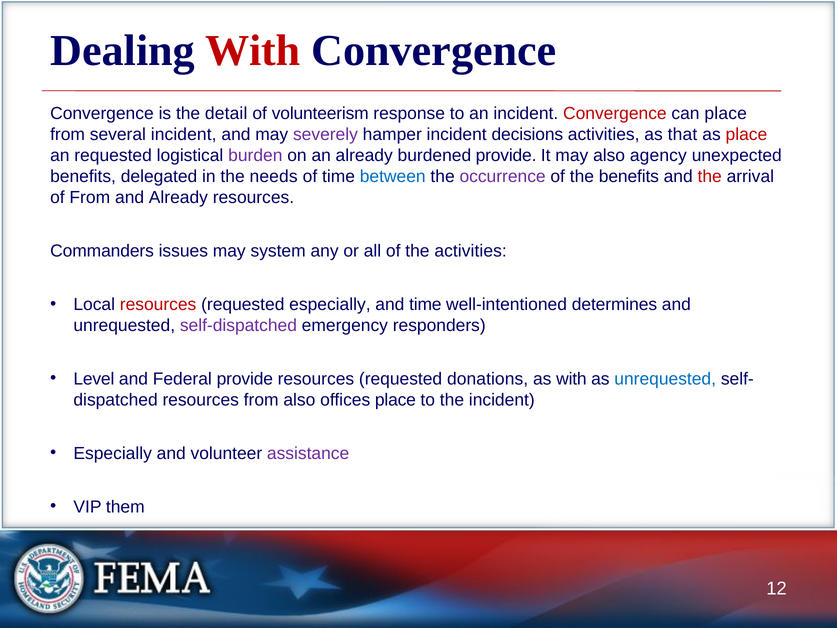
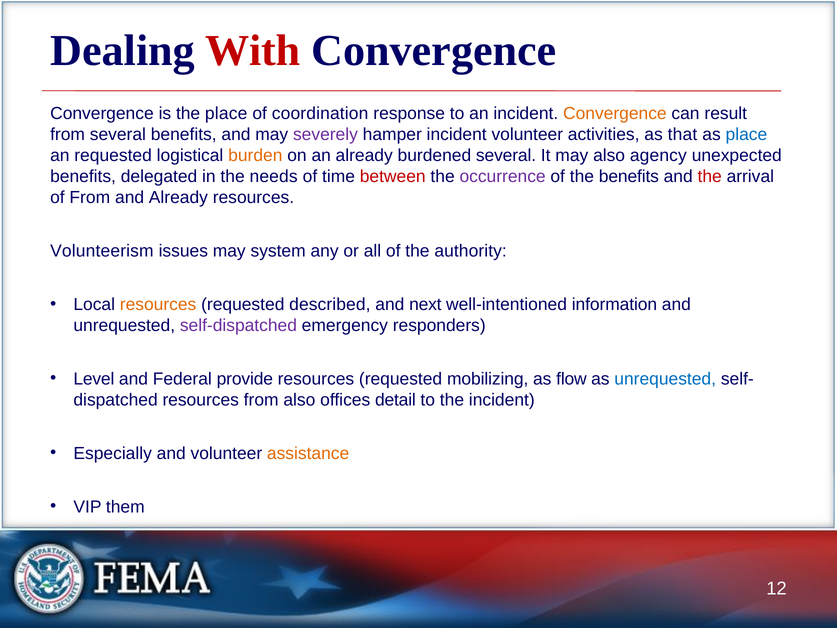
the detail: detail -> place
volunteerism: volunteerism -> coordination
Convergence at (615, 114) colour: red -> orange
can place: place -> result
several incident: incident -> benefits
incident decisions: decisions -> volunteer
place at (746, 135) colour: red -> blue
burden colour: purple -> orange
burdened provide: provide -> several
between colour: blue -> red
Commanders: Commanders -> Volunteerism
the activities: activities -> authority
resources at (158, 304) colour: red -> orange
requested especially: especially -> described
and time: time -> next
determines: determines -> information
donations: donations -> mobilizing
as with: with -> flow
offices place: place -> detail
assistance colour: purple -> orange
